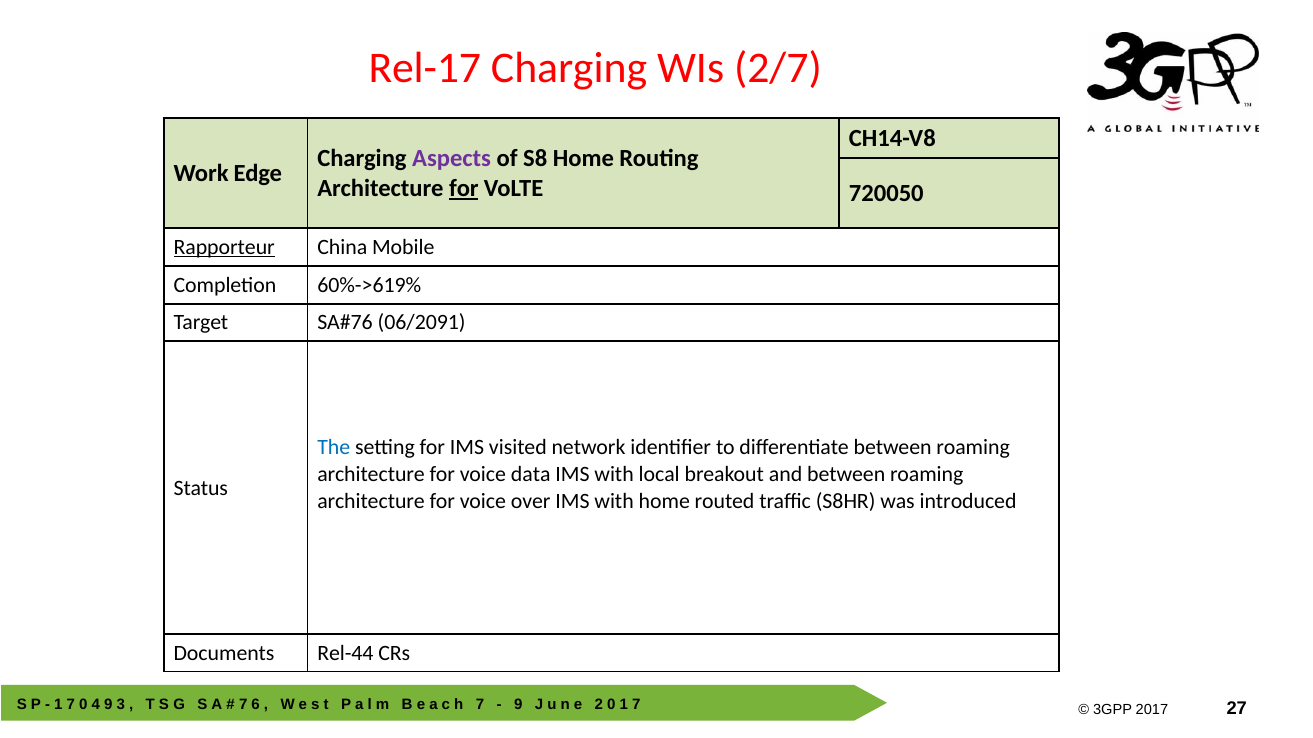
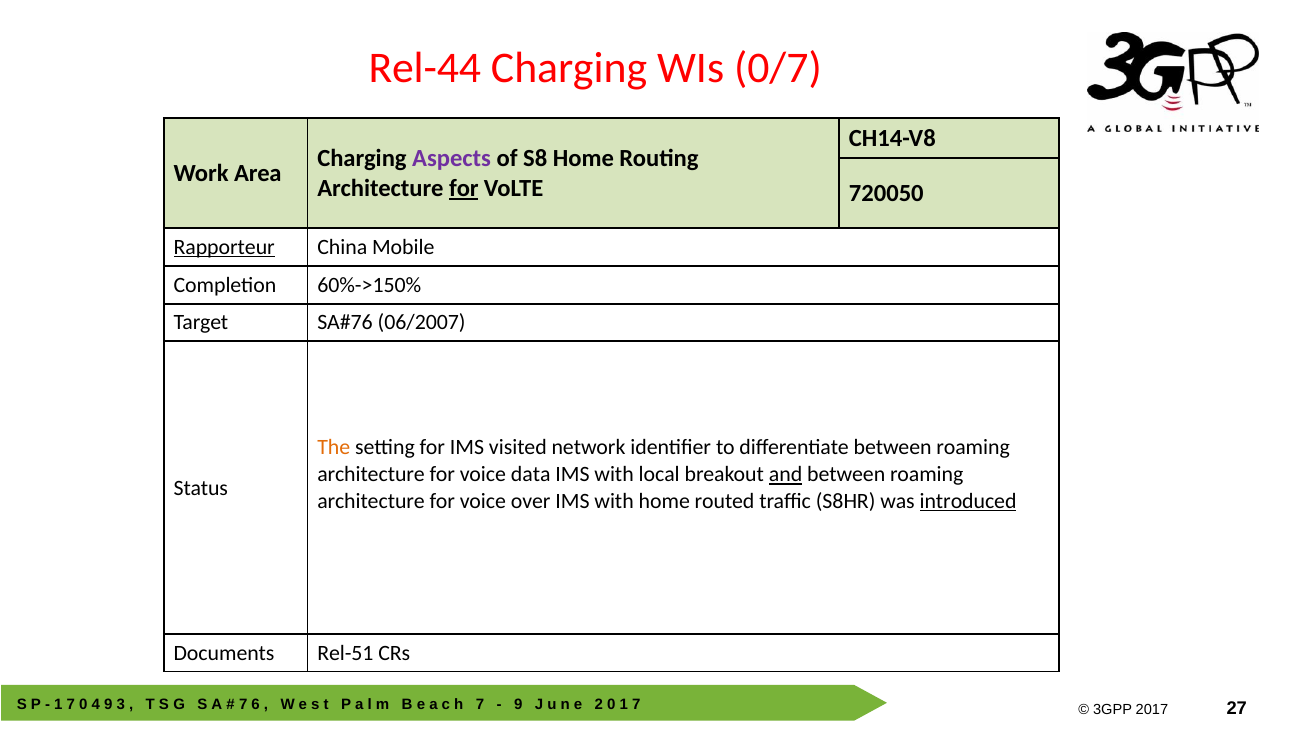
Rel-17: Rel-17 -> Rel-44
2/7: 2/7 -> 0/7
Edge: Edge -> Area
60%->619%: 60%->619% -> 60%->150%
06/2091: 06/2091 -> 06/2007
The colour: blue -> orange
and underline: none -> present
introduced underline: none -> present
Rel-44: Rel-44 -> Rel-51
